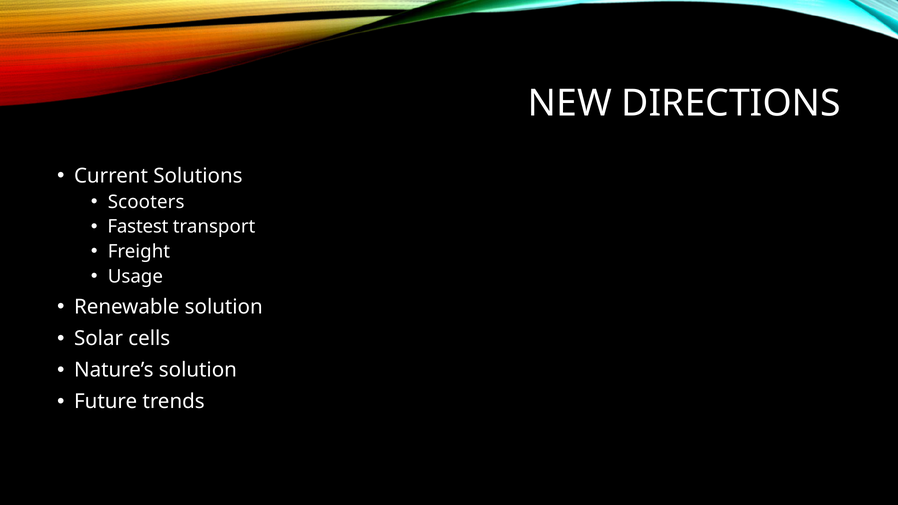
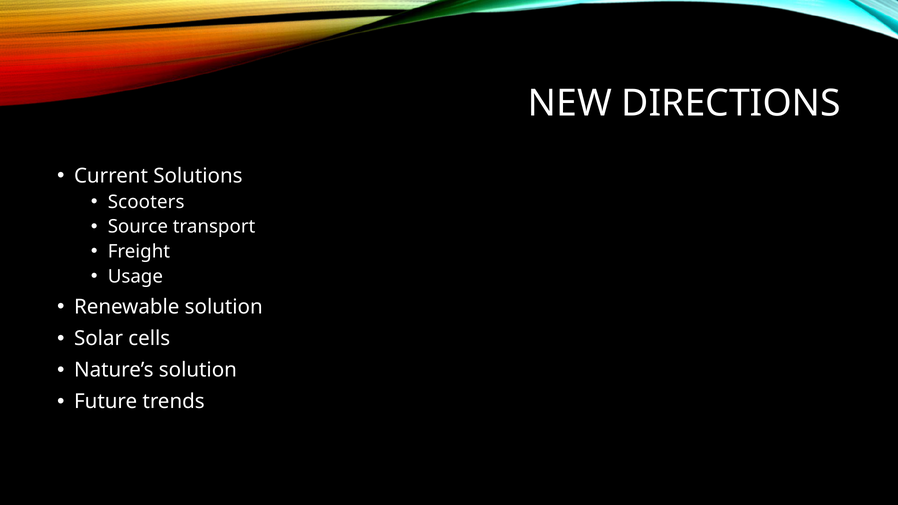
Fastest: Fastest -> Source
